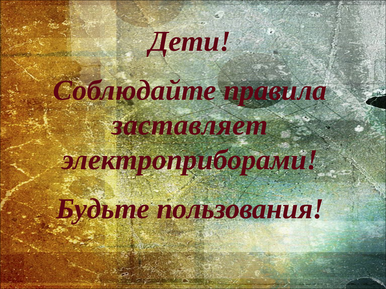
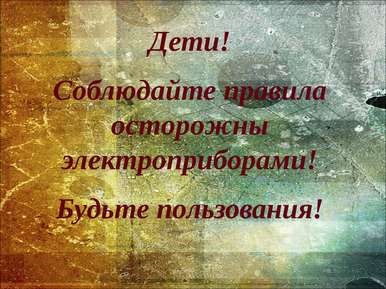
заставляет: заставляет -> осторожны
